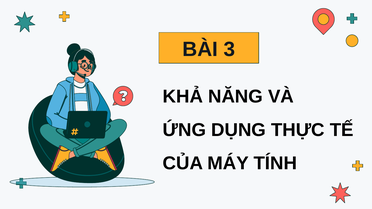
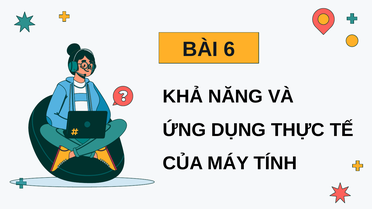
3: 3 -> 6
